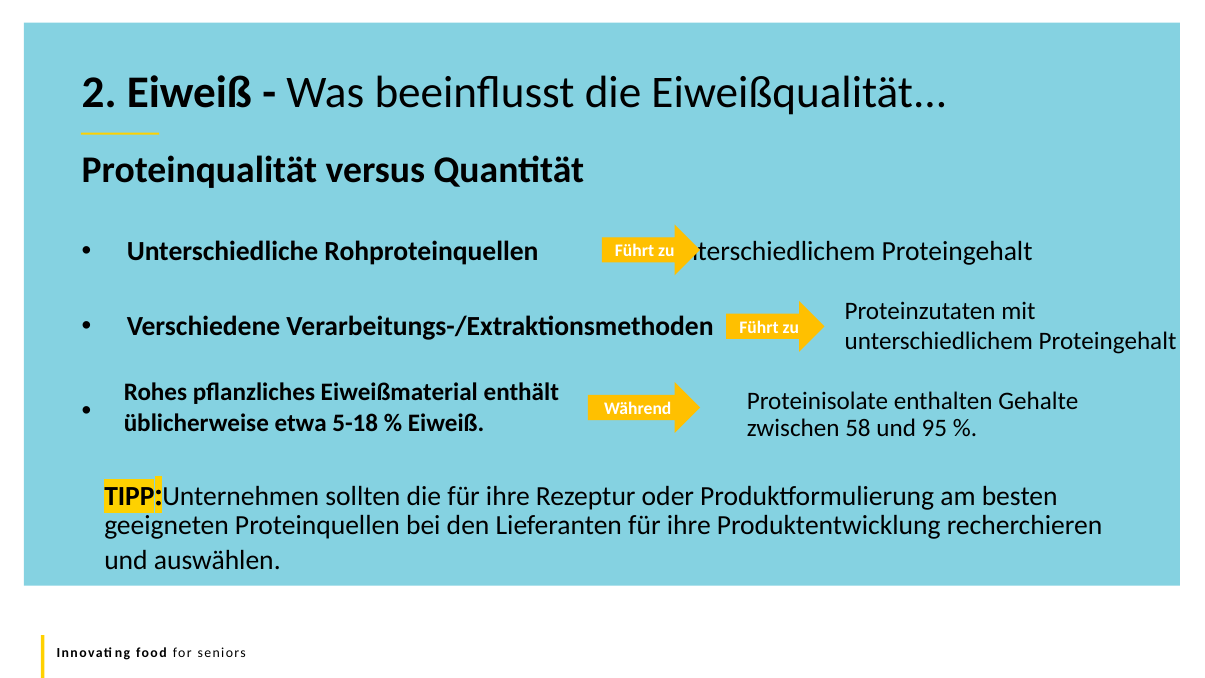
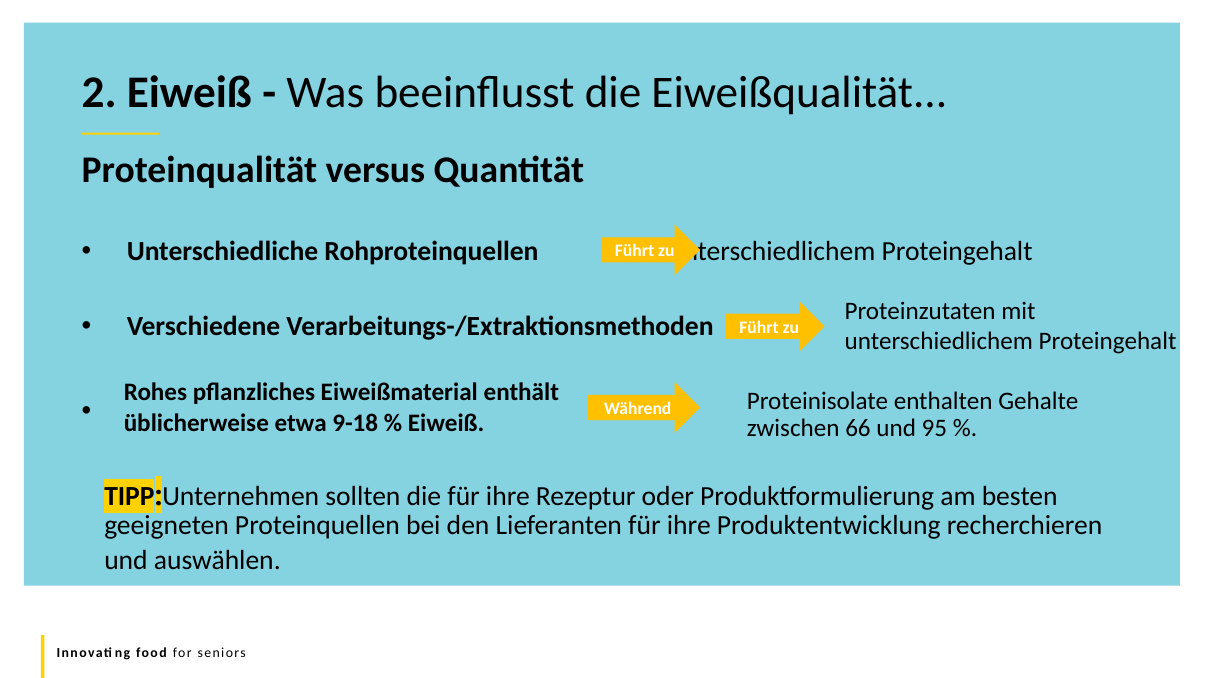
5-18: 5-18 -> 9-18
58: 58 -> 66
